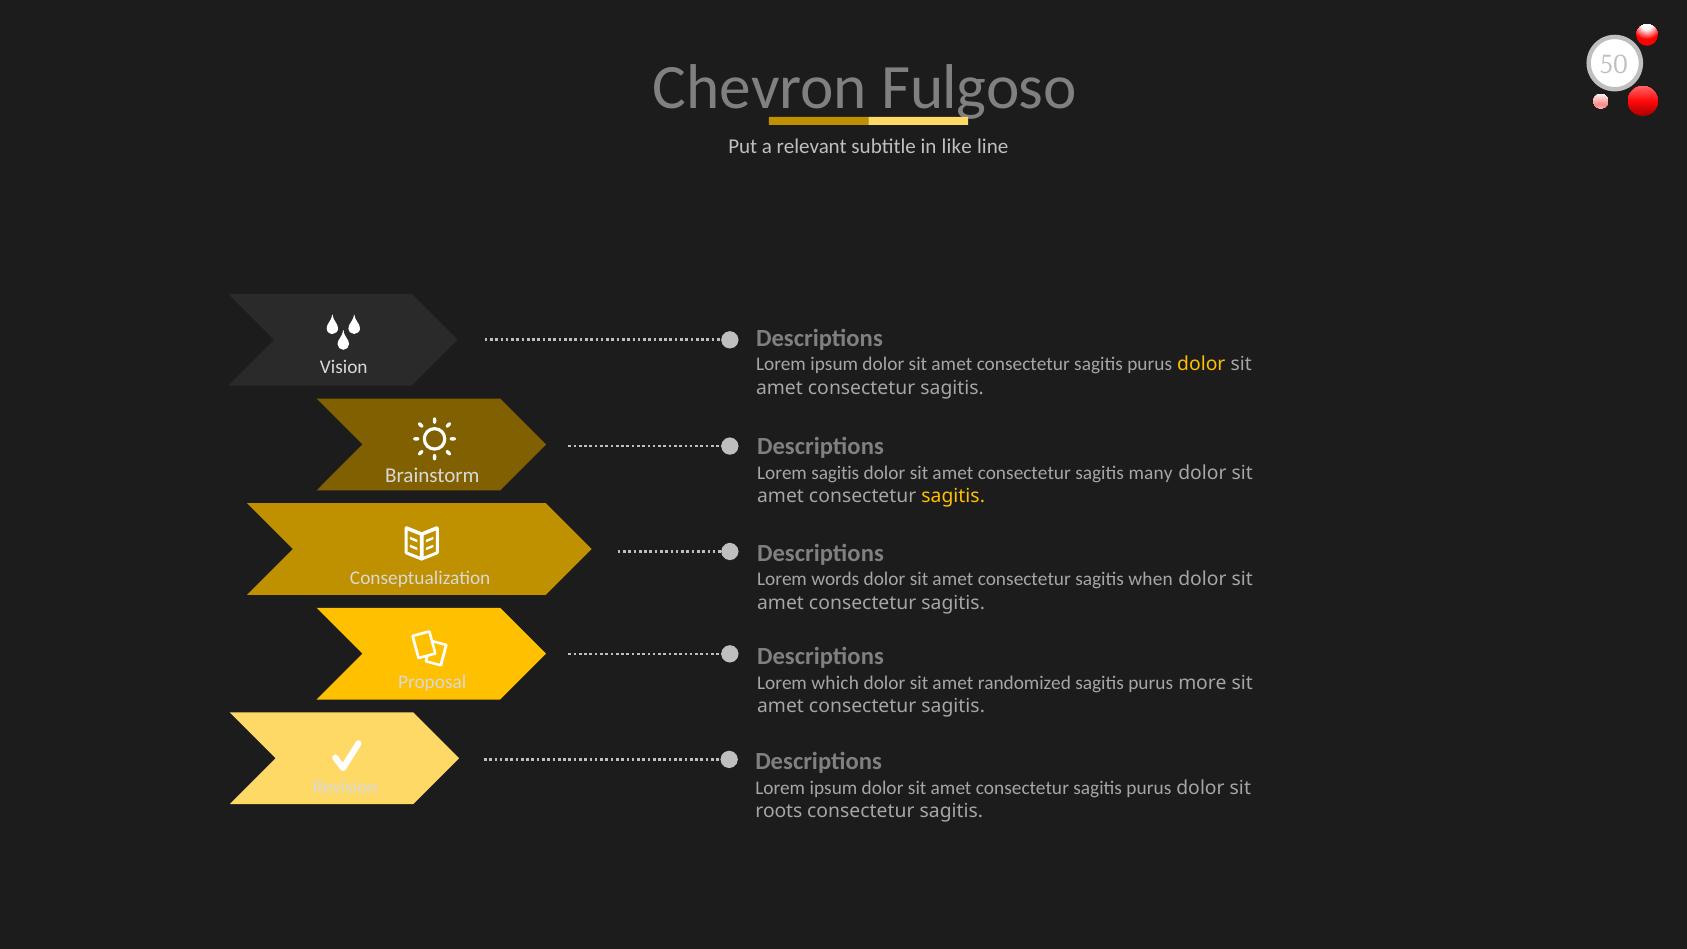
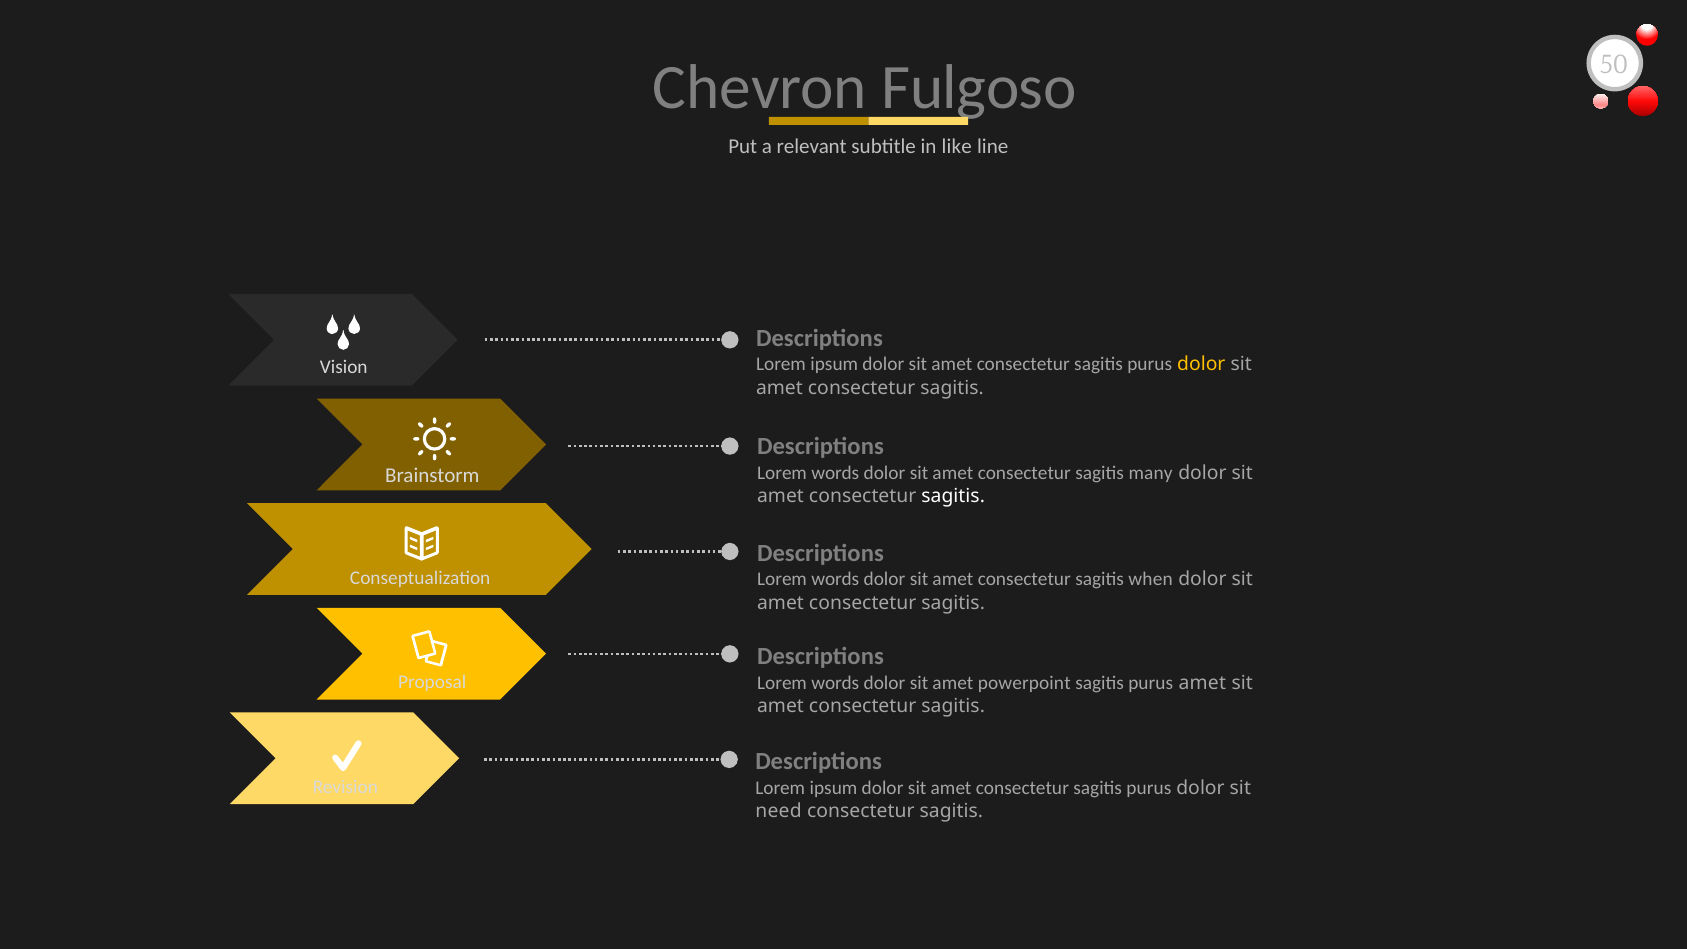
sagitis at (835, 473): sagitis -> words
sagitis at (953, 496) colour: yellow -> white
which at (835, 683): which -> words
randomized: randomized -> powerpoint
purus more: more -> amet
roots: roots -> need
